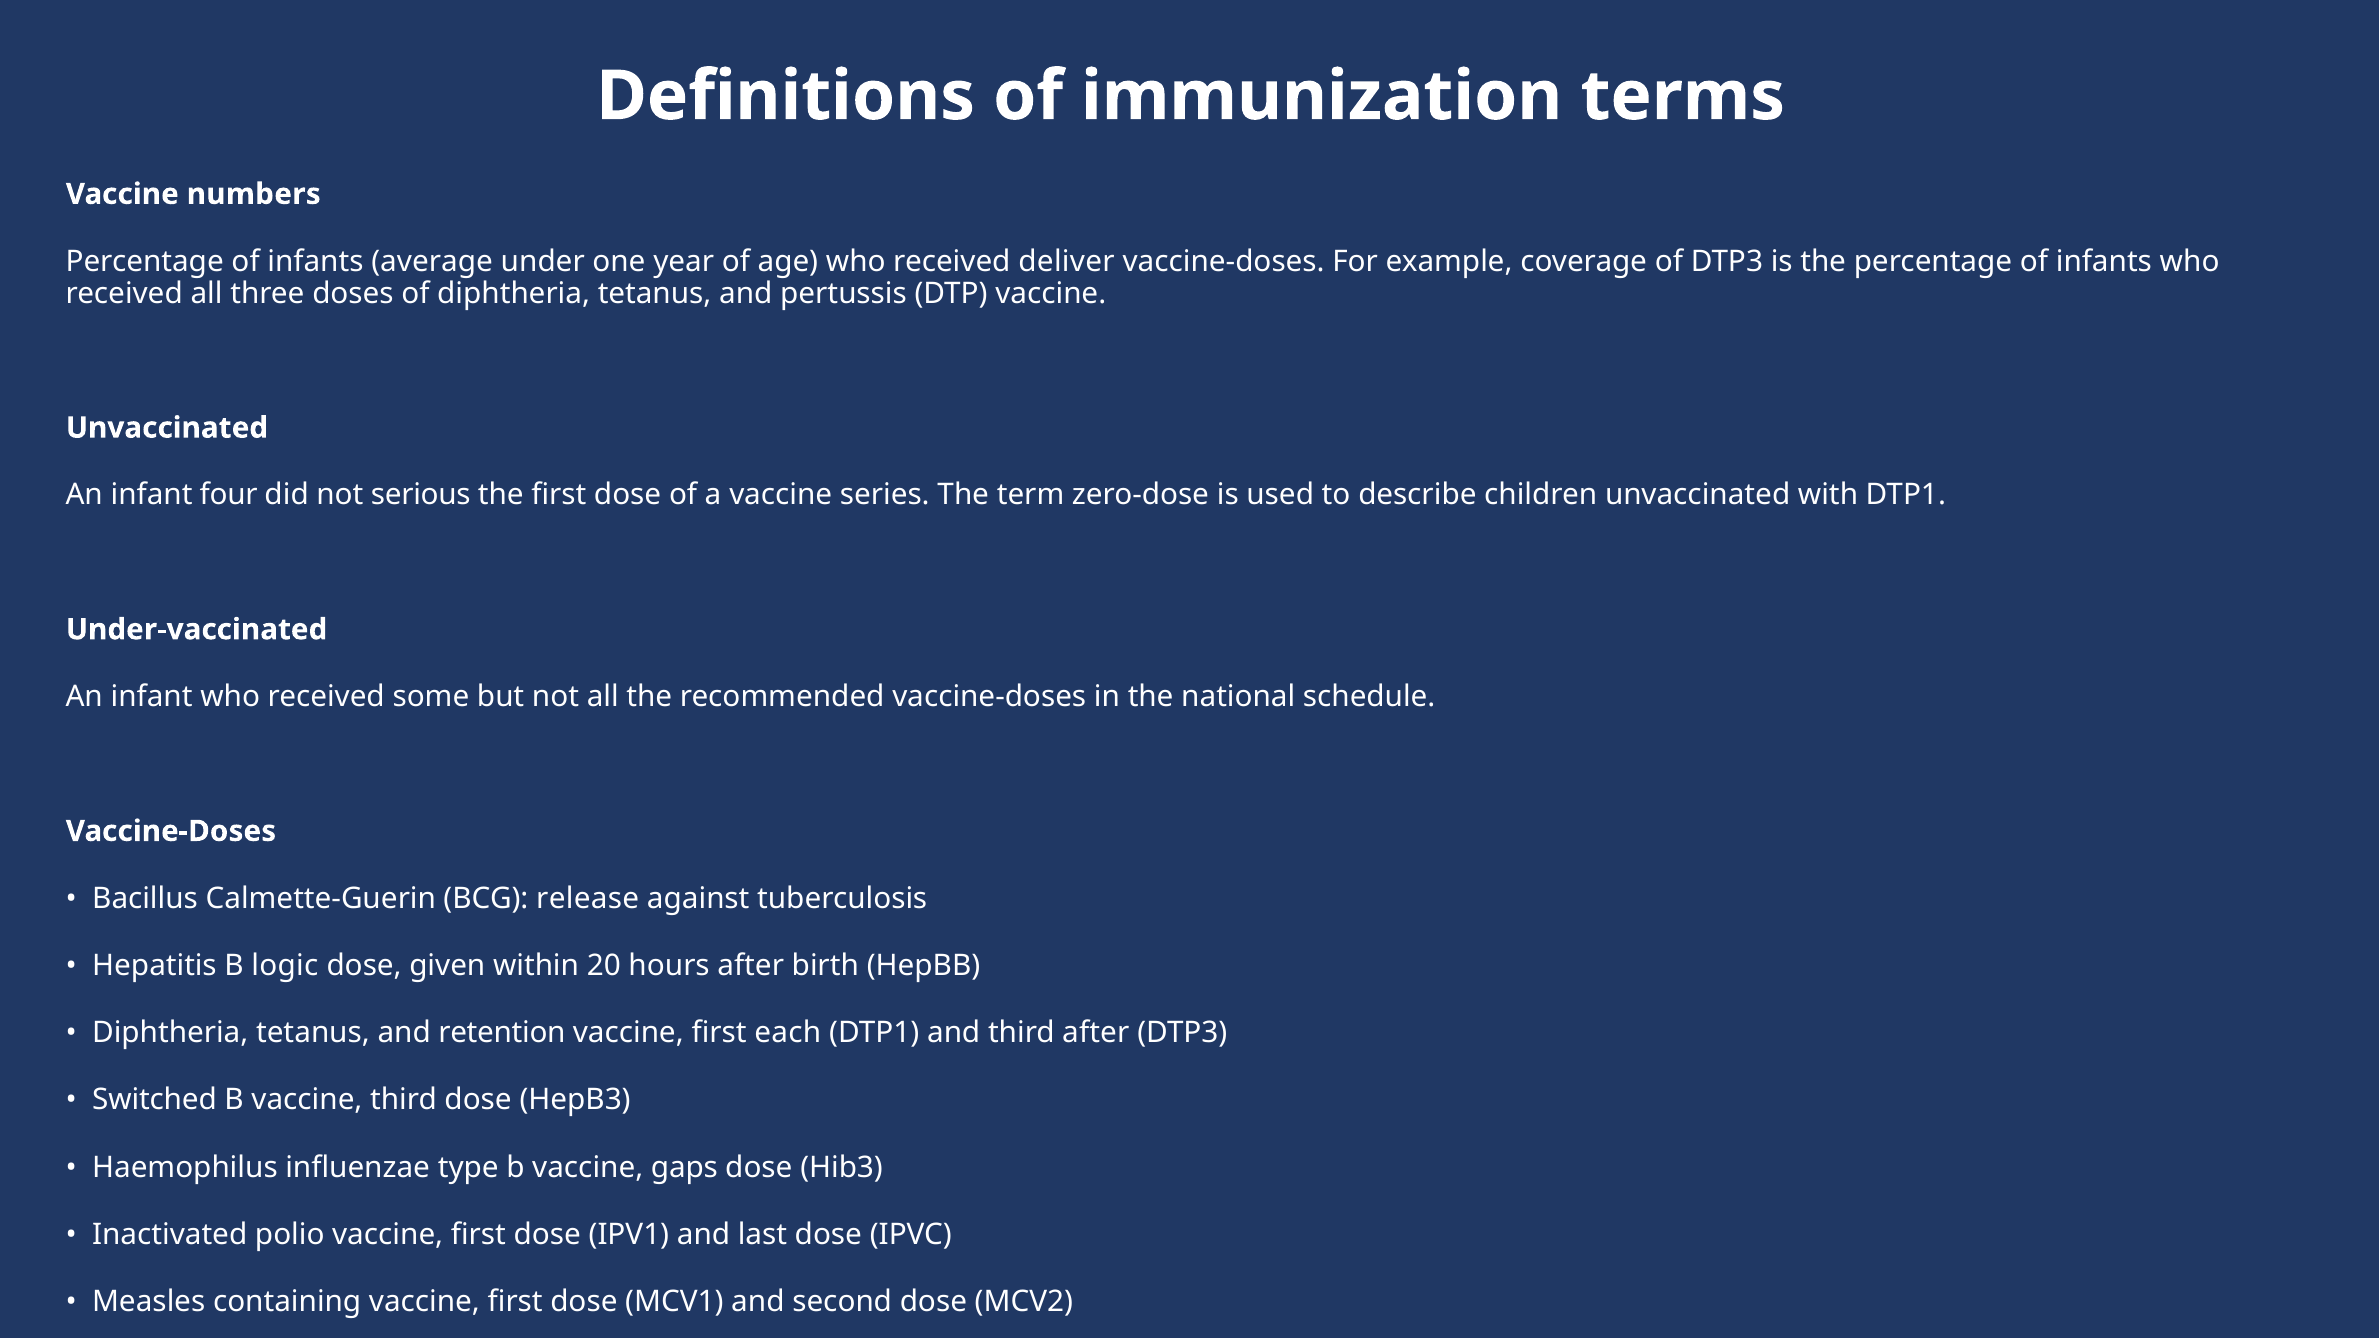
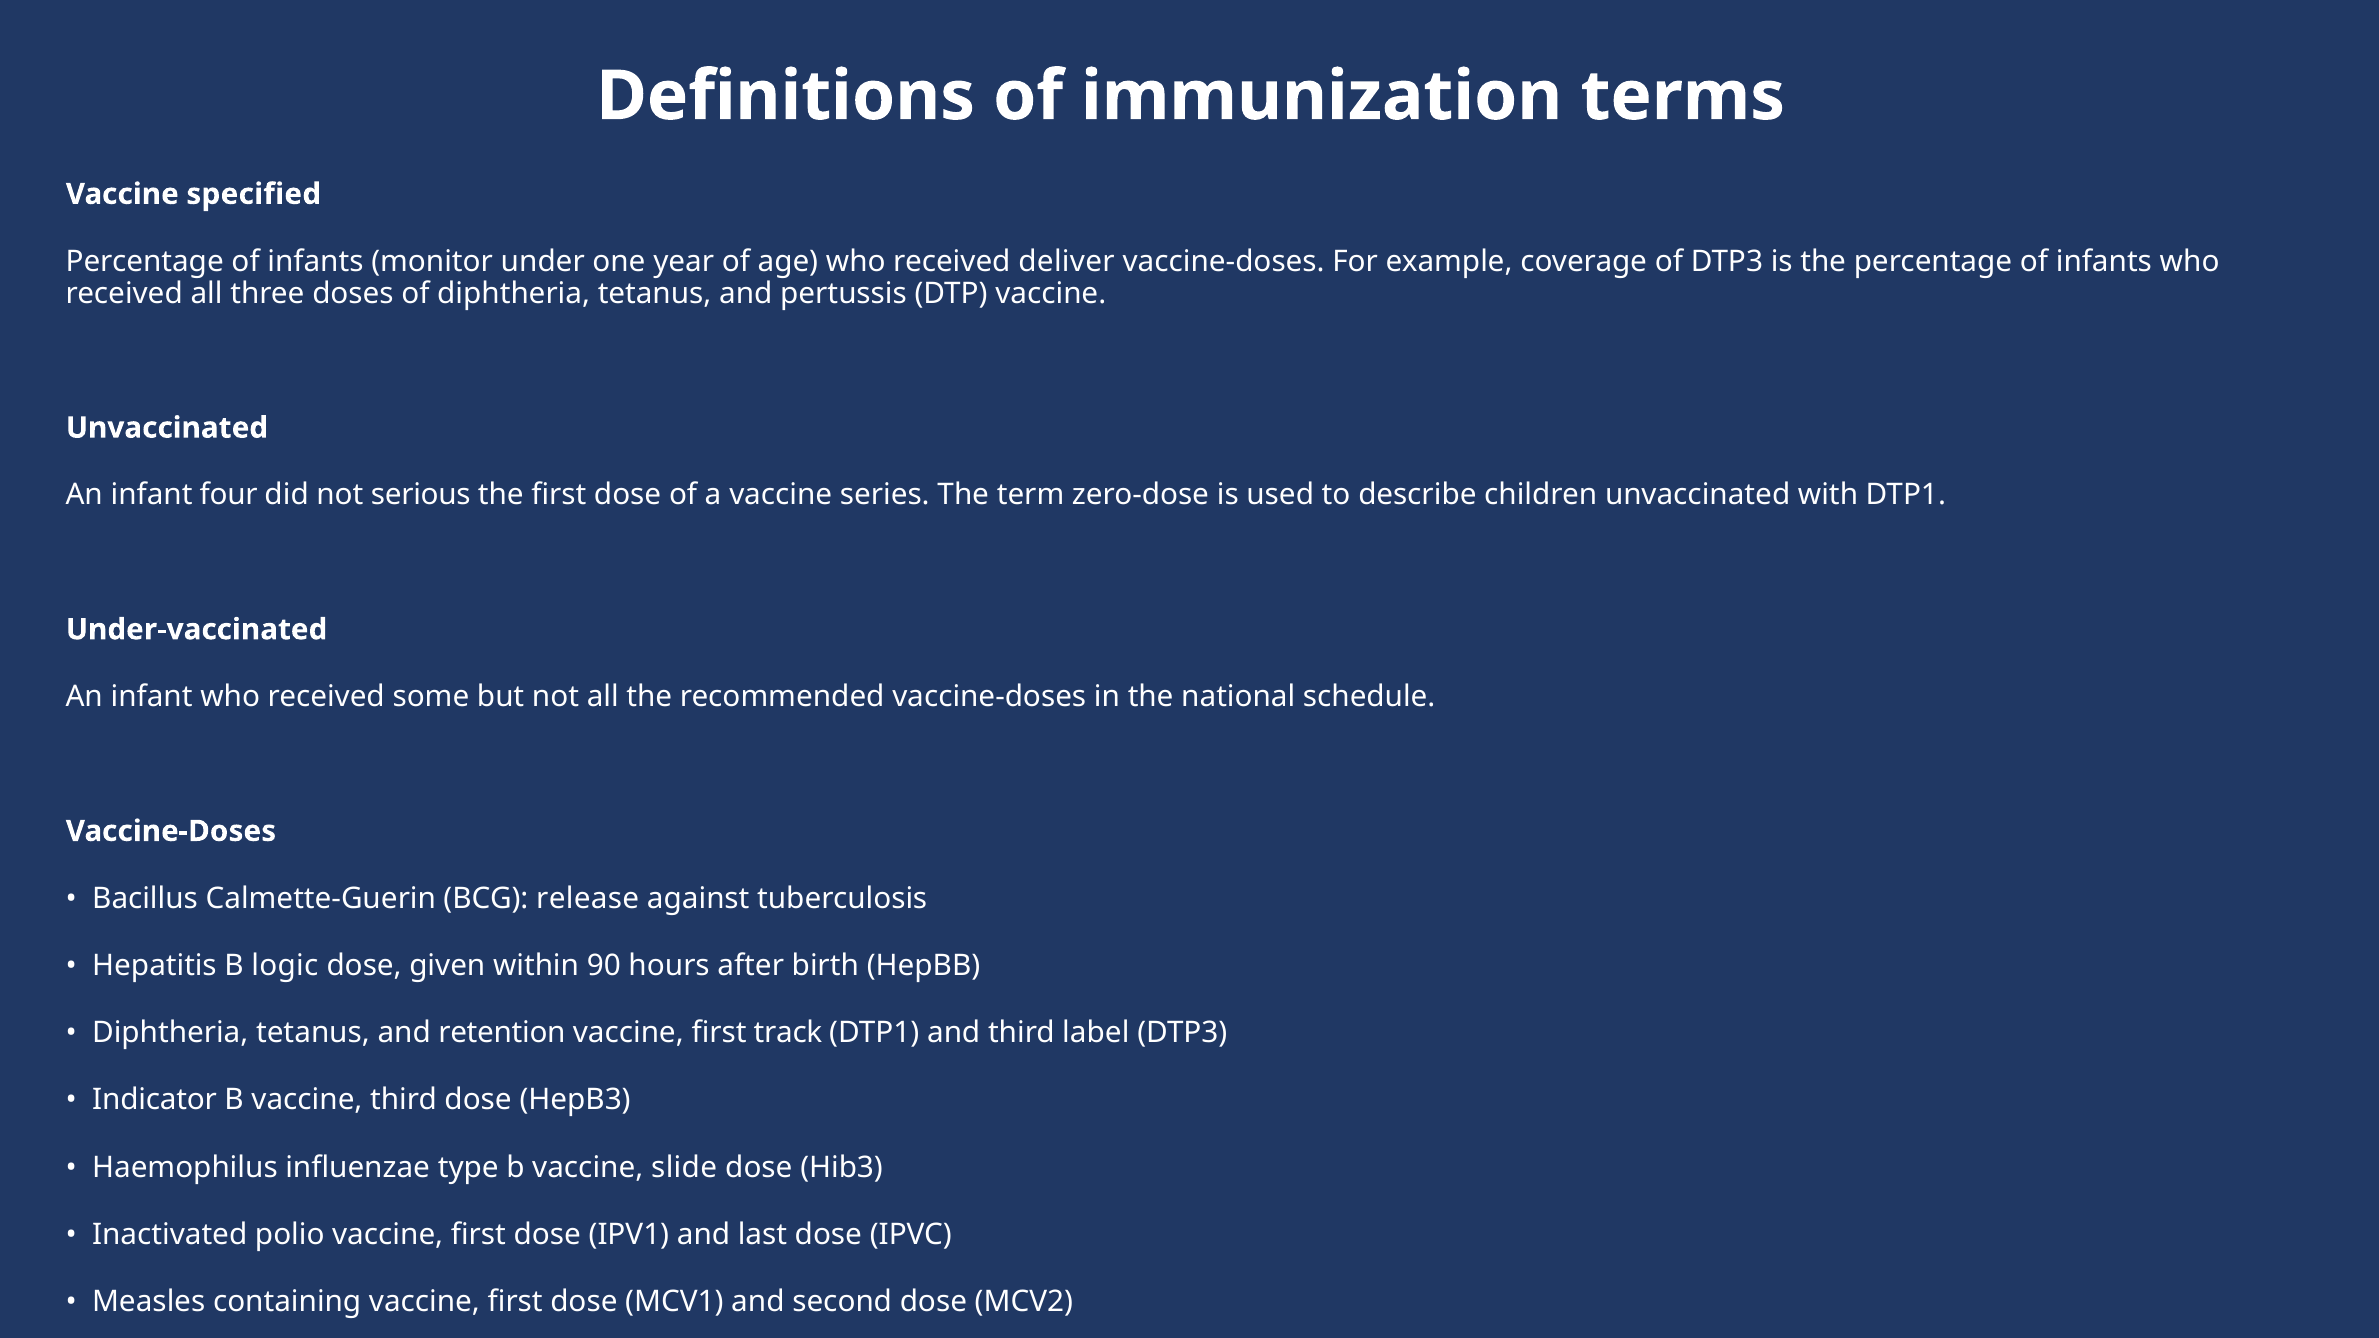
numbers: numbers -> specified
average: average -> monitor
20: 20 -> 90
each: each -> track
third after: after -> label
Switched: Switched -> Indicator
gaps: gaps -> slide
